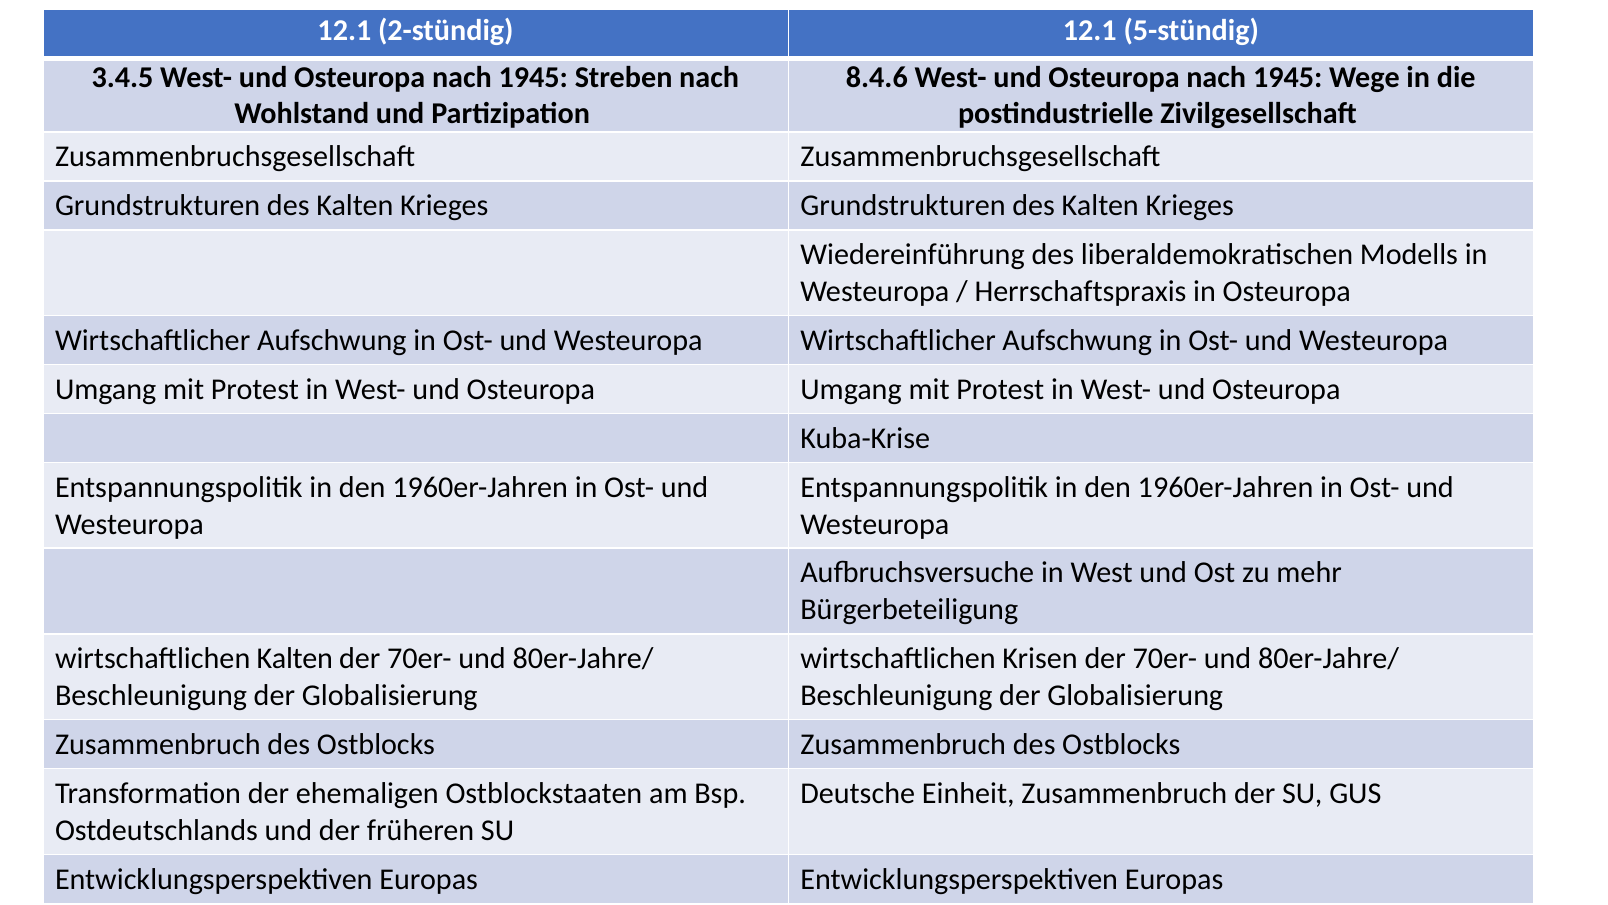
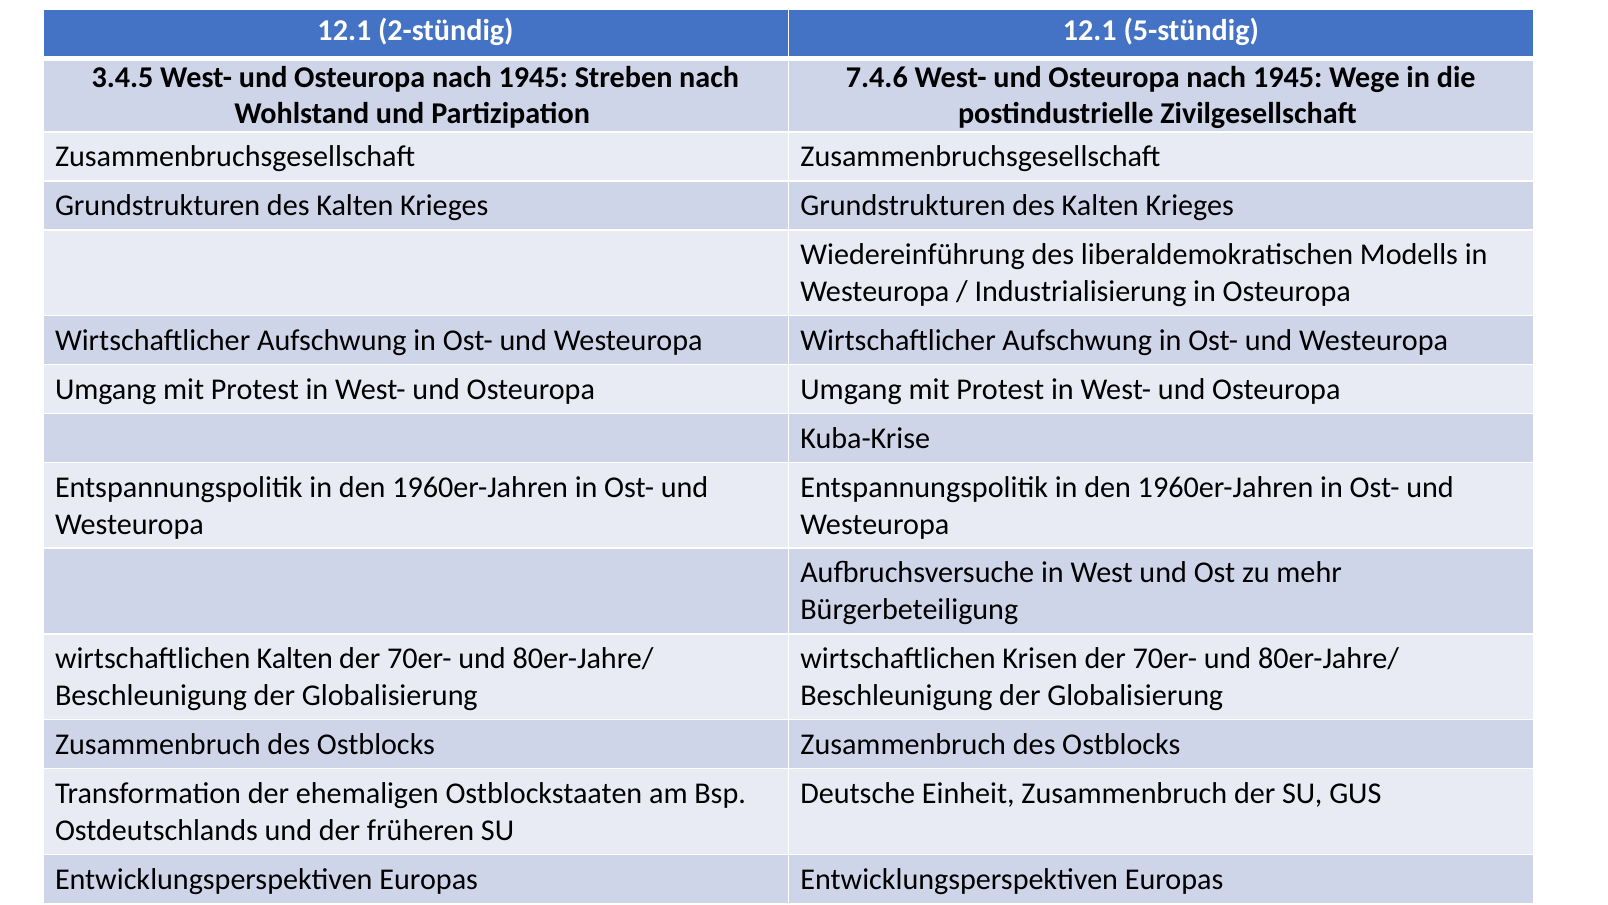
8.4.6: 8.4.6 -> 7.4.6
Herrschaftspraxis: Herrschaftspraxis -> Industrialisierung
